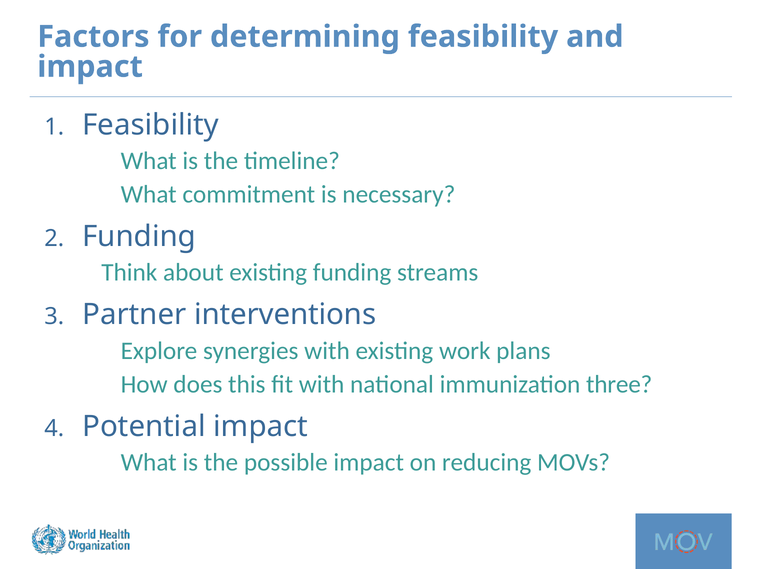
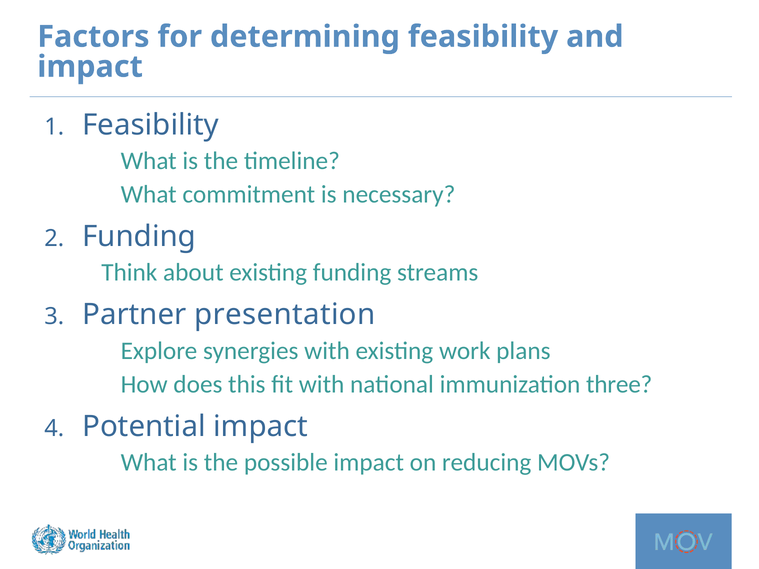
interventions: interventions -> presentation
